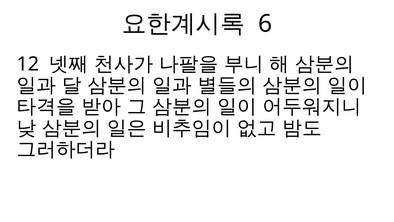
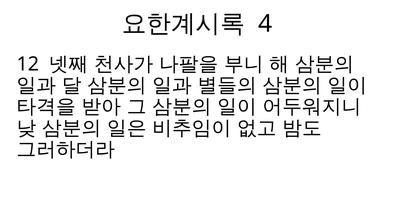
6: 6 -> 4
